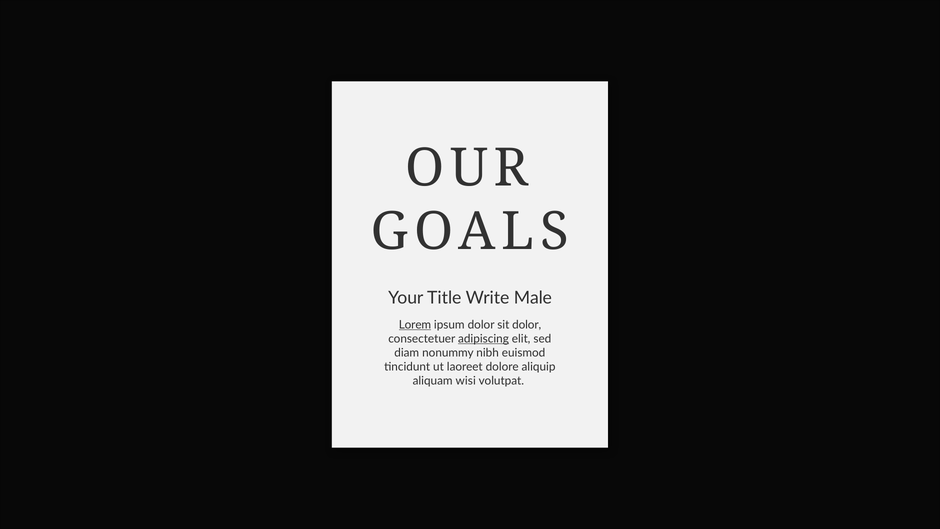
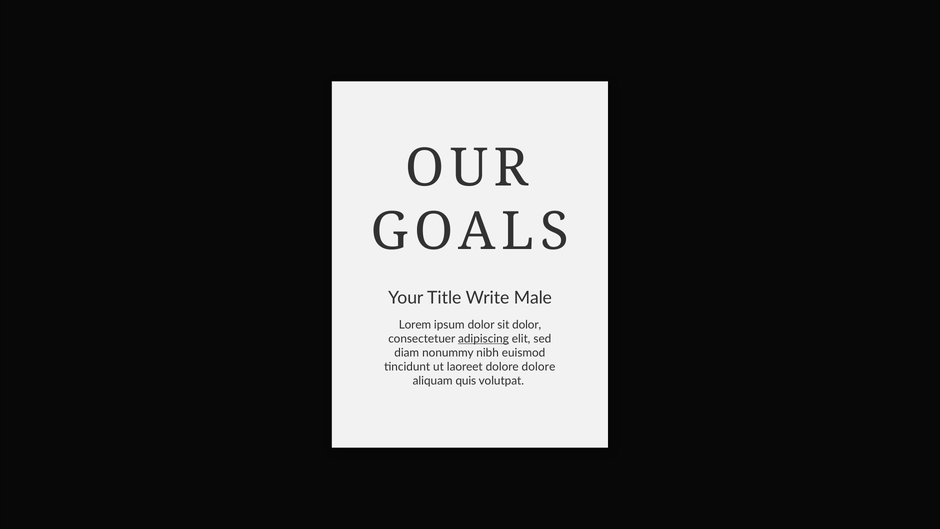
Lorem underline: present -> none
dolore aliquip: aliquip -> dolore
wisi: wisi -> quis
